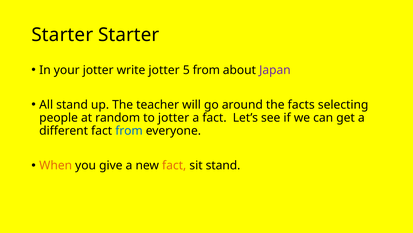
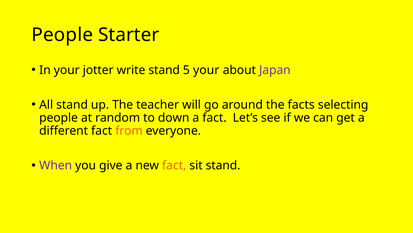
Starter at (62, 35): Starter -> People
write jotter: jotter -> stand
5 from: from -> your
to jotter: jotter -> down
from at (129, 130) colour: blue -> orange
When colour: orange -> purple
